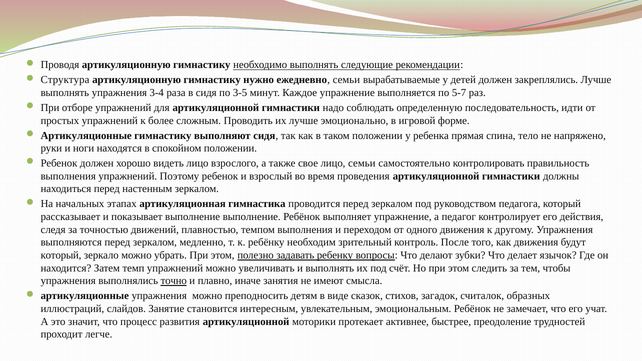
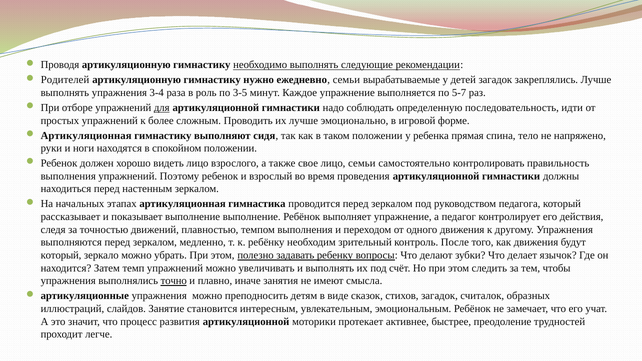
Структура: Структура -> Родителей
детей должен: должен -> загадок
в сидя: сидя -> роль
для underline: none -> present
Артикуляционные at (86, 136): Артикуляционные -> Артикуляционная
